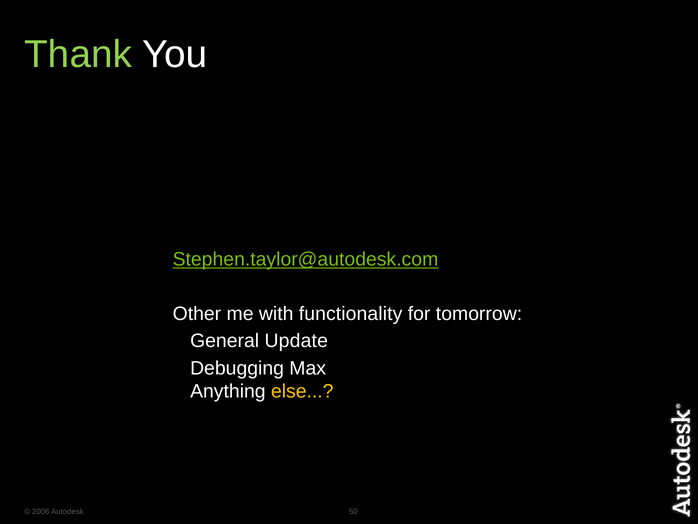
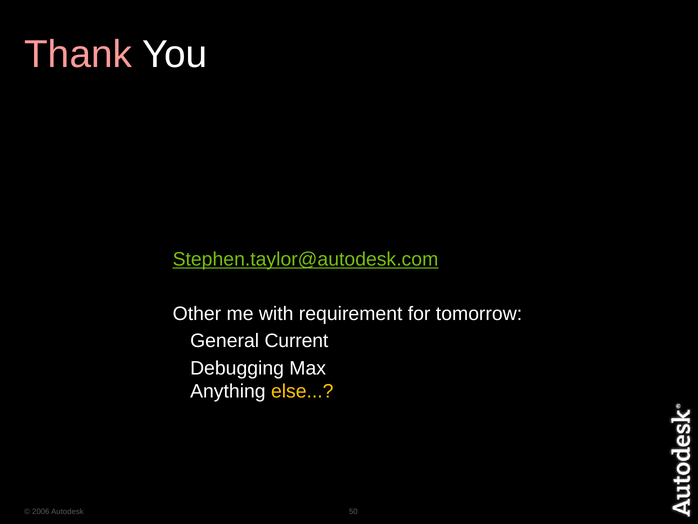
Thank colour: light green -> pink
functionality: functionality -> requirement
Update: Update -> Current
